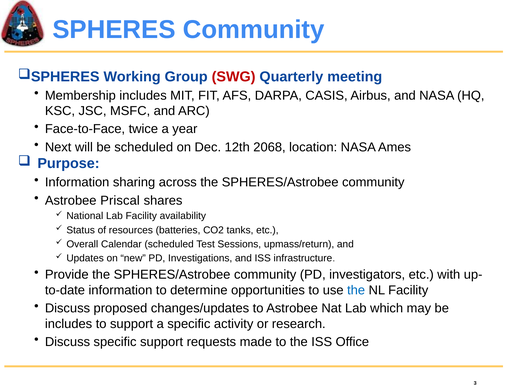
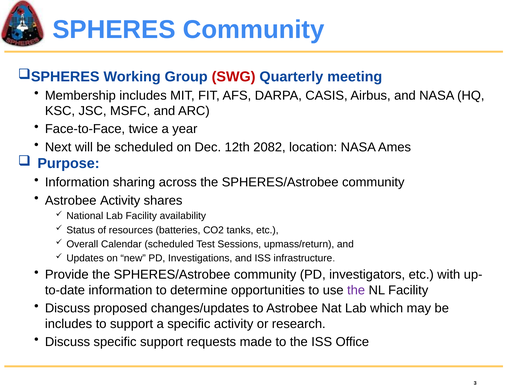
2068: 2068 -> 2082
Astrobee Priscal: Priscal -> Activity
the at (356, 290) colour: blue -> purple
